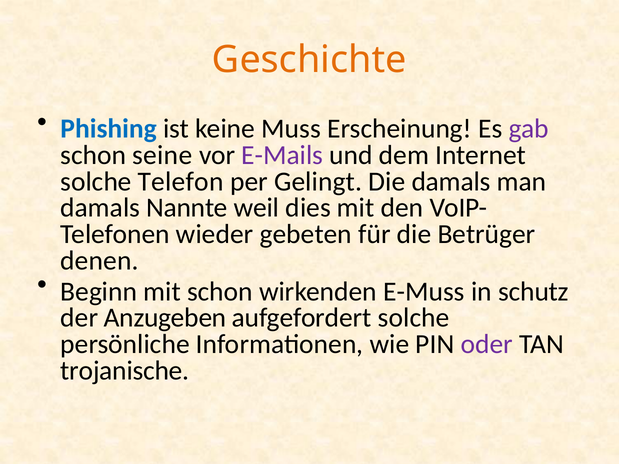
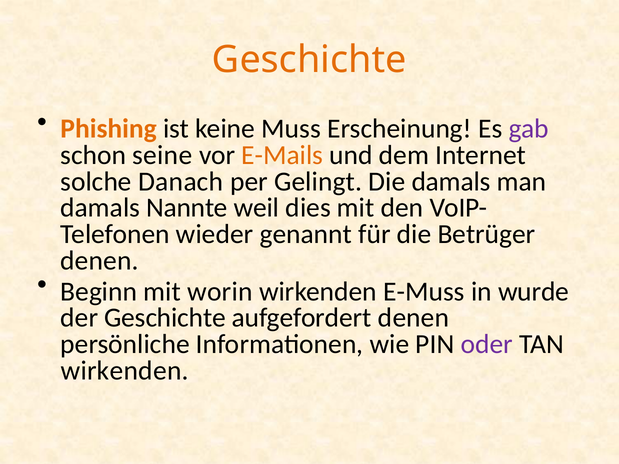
Phishing colour: blue -> orange
E-Mails colour: purple -> orange
Telefon: Telefon -> Danach
gebeten: gebeten -> genannt
mit schon: schon -> worin
schutz: schutz -> wurde
der Anzugeben: Anzugeben -> Geschichte
aufgefordert solche: solche -> denen
trojanische at (125, 371): trojanische -> wirkenden
